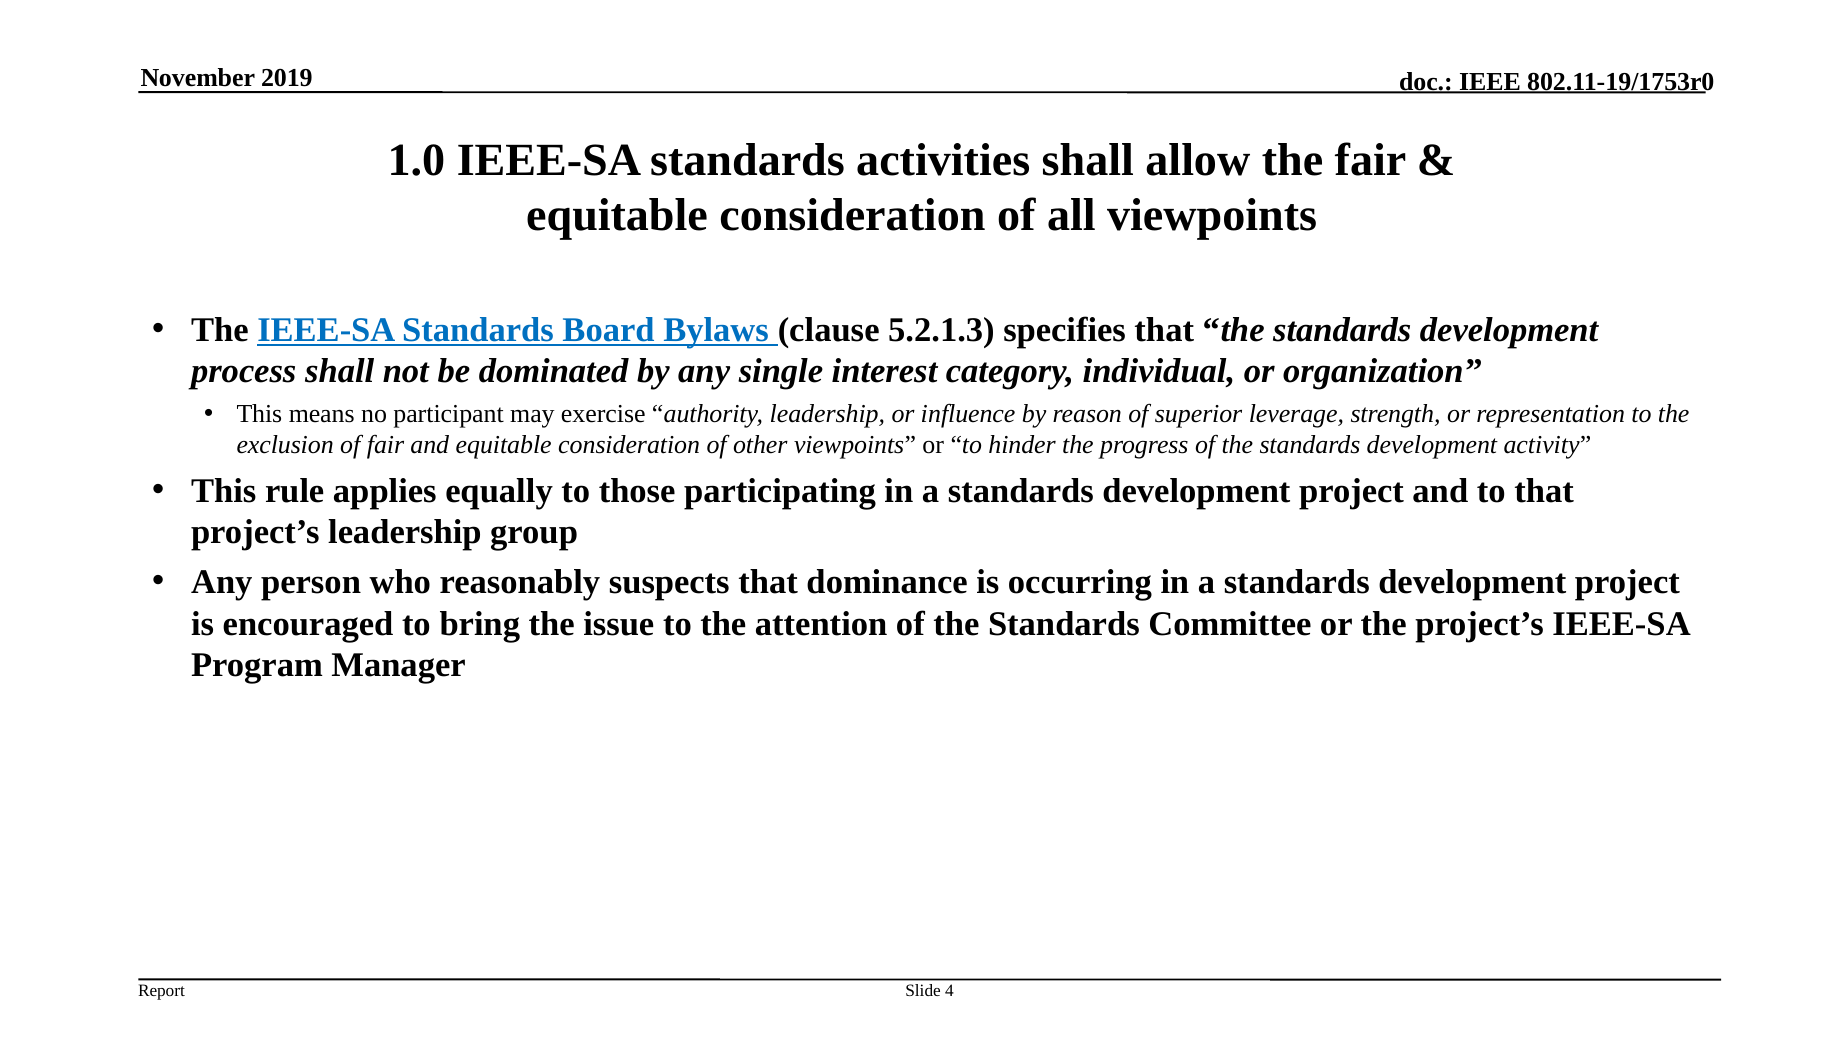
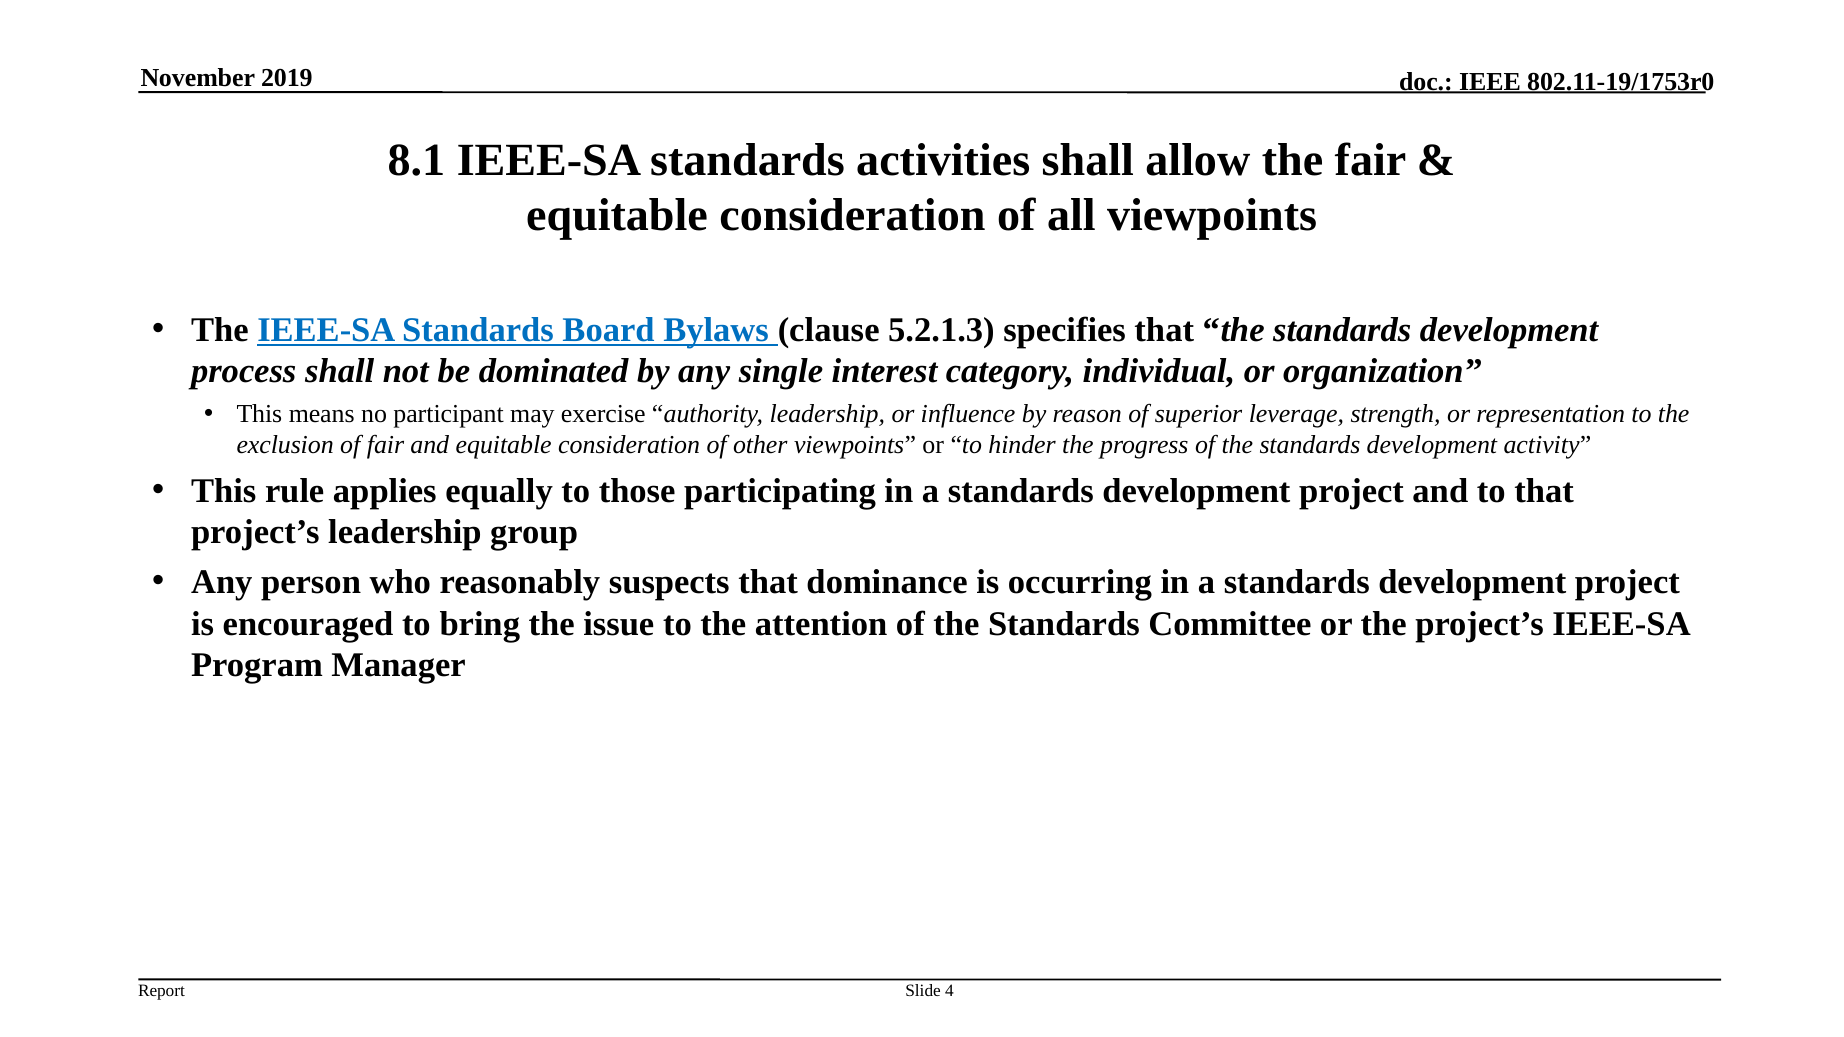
1.0: 1.0 -> 8.1
